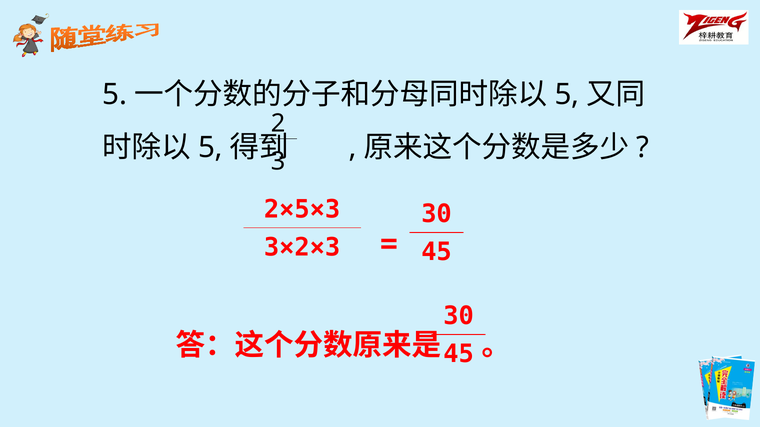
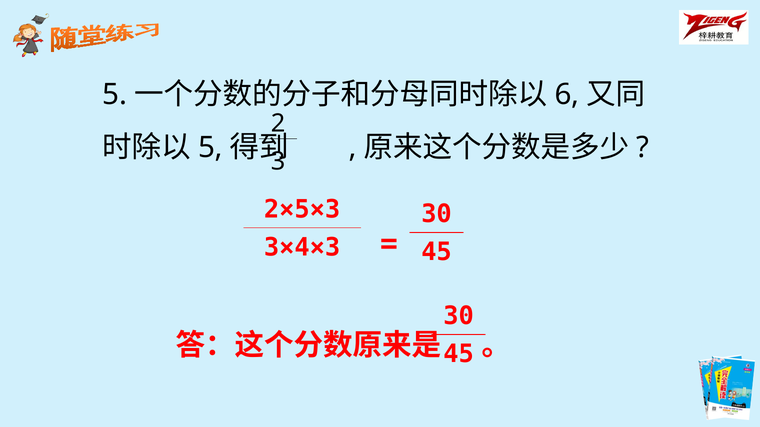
5 at (567, 95): 5 -> 6
3×2×3: 3×2×3 -> 3×4×3
